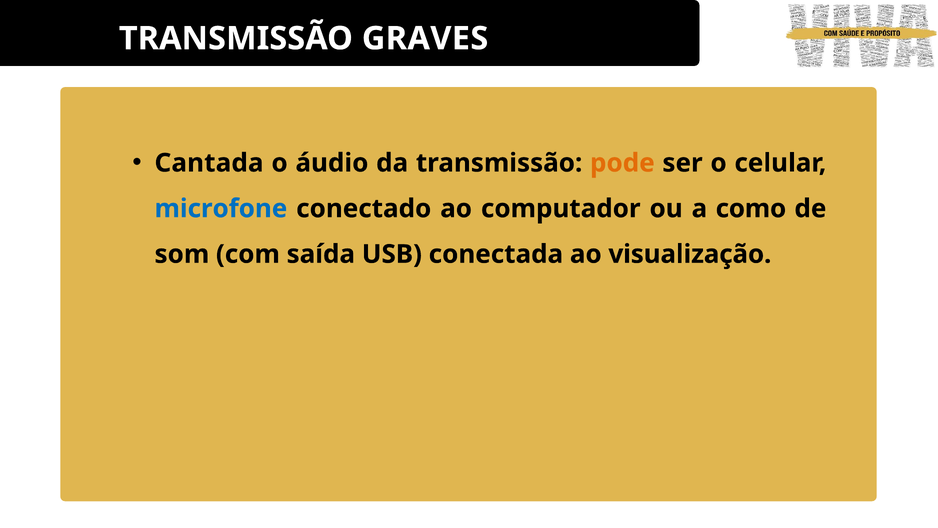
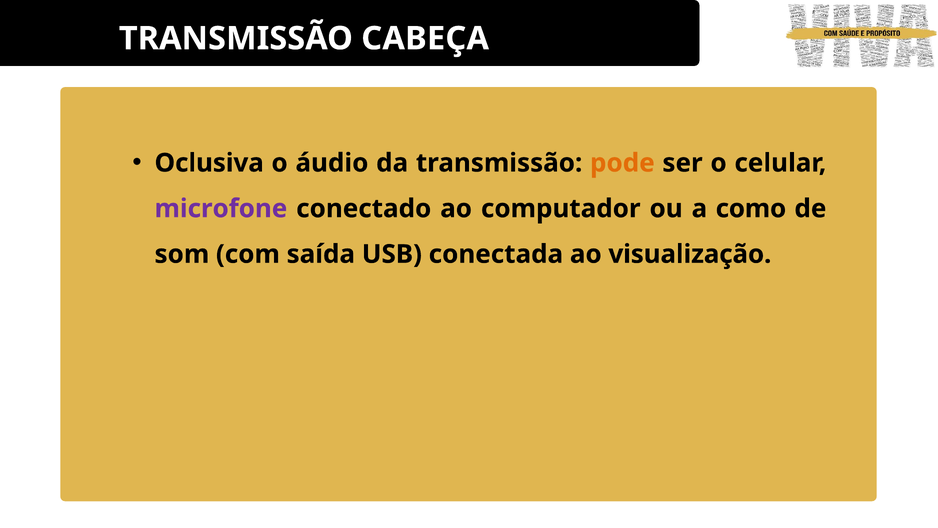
GRAVES: GRAVES -> CABEÇA
Cantada: Cantada -> Oclusiva
microfone colour: blue -> purple
